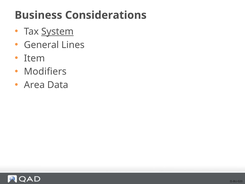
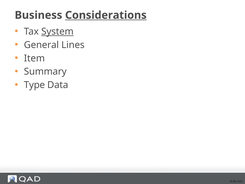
Considerations underline: none -> present
Modifiers: Modifiers -> Summary
Area: Area -> Type
